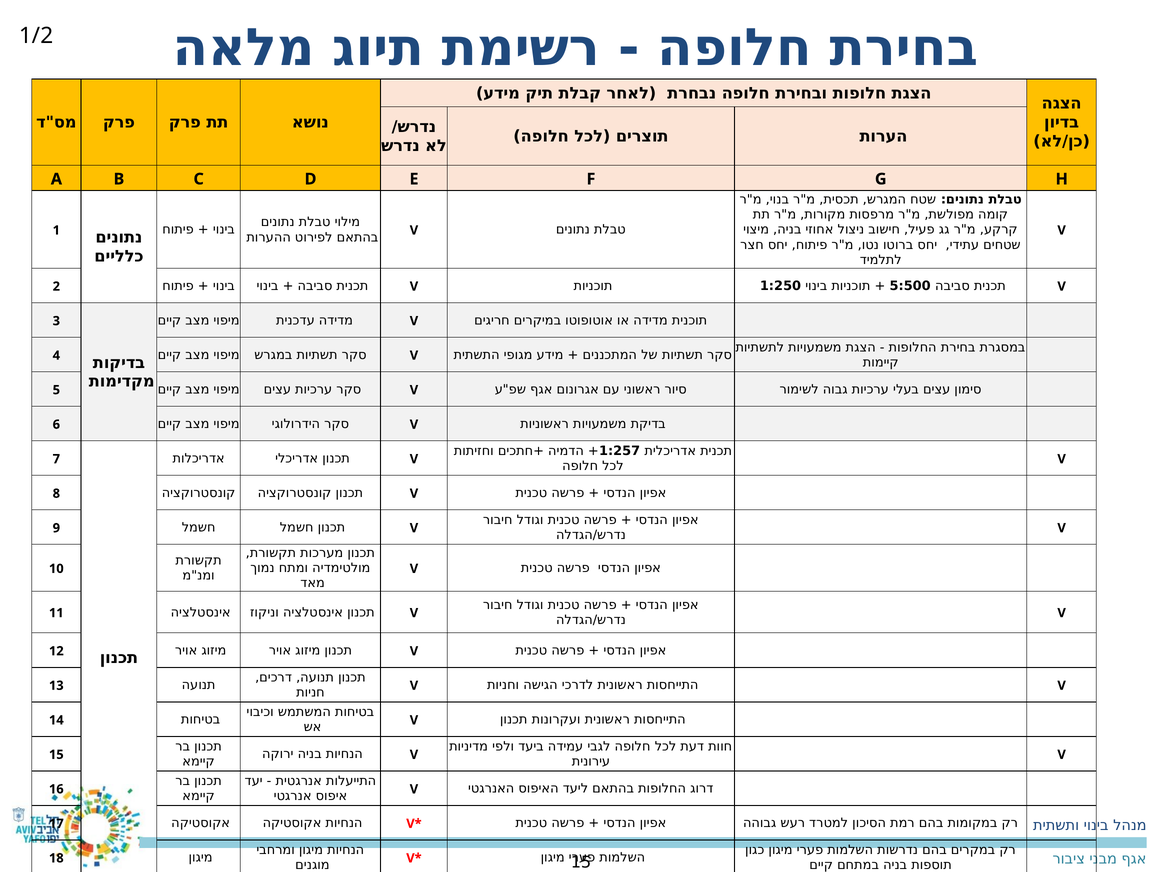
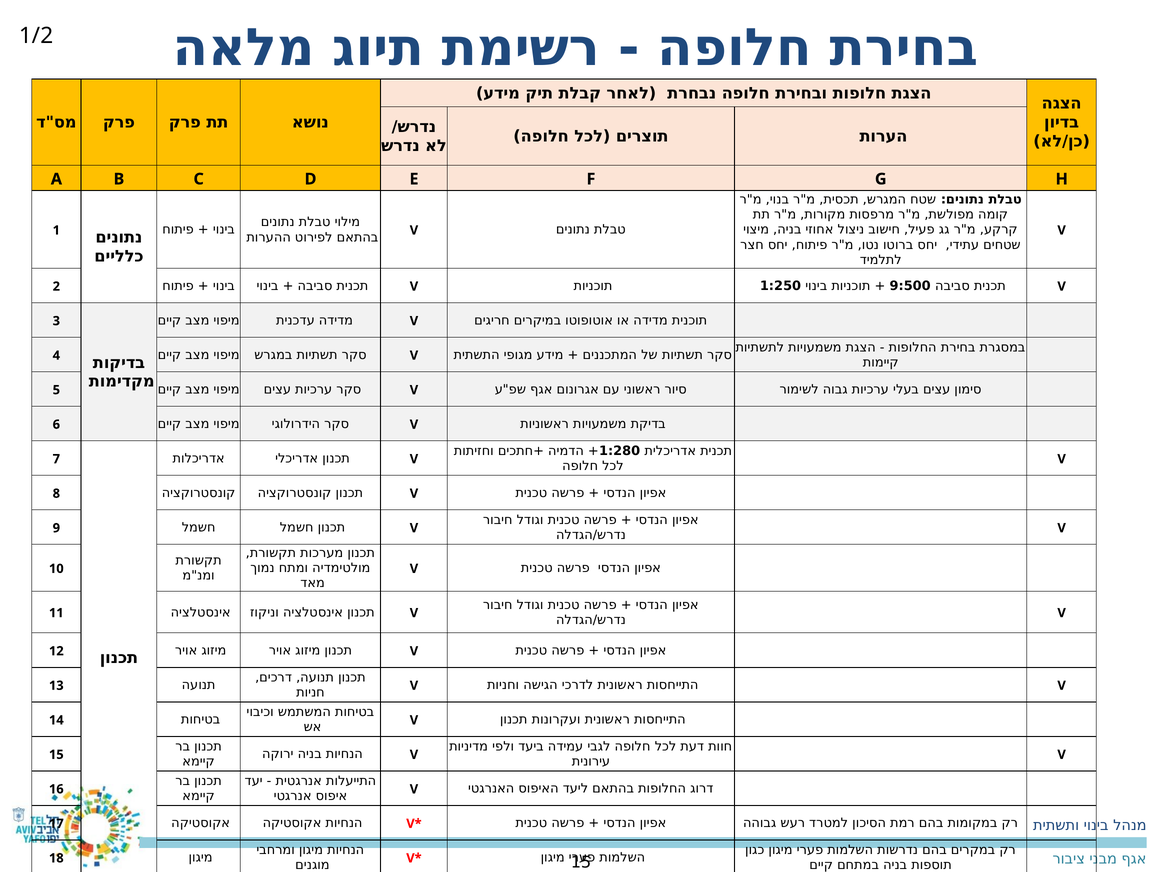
5:500: 5:500 -> 9:500
1:257: 1:257 -> 1:280
